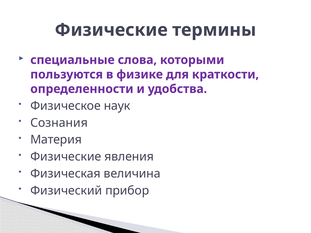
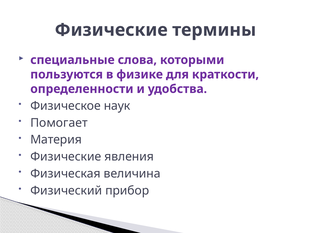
Сознания: Сознания -> Помогает
